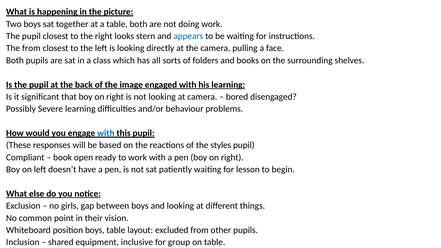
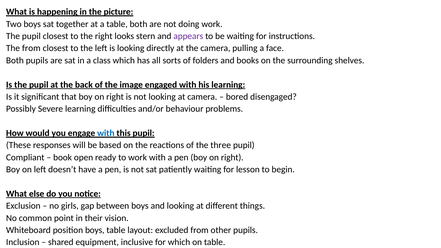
appears colour: blue -> purple
styles: styles -> three
for group: group -> which
